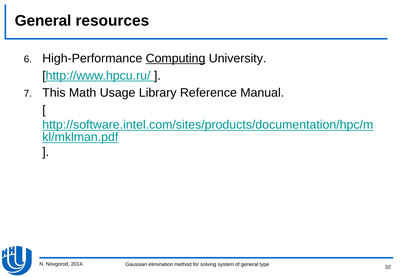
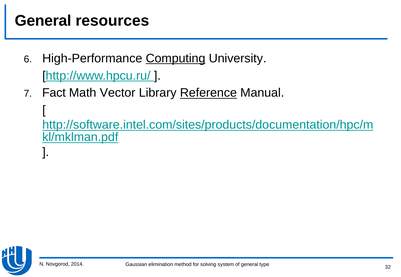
This: This -> Fact
Usage: Usage -> Vector
Reference underline: none -> present
